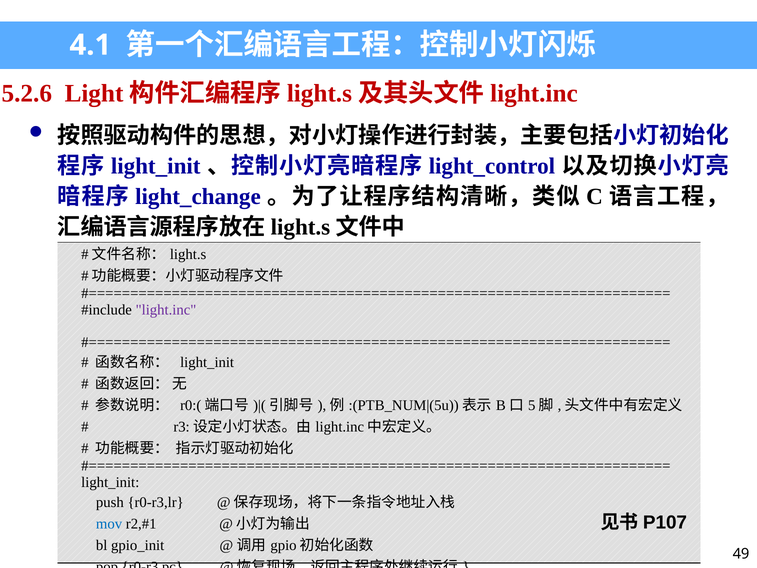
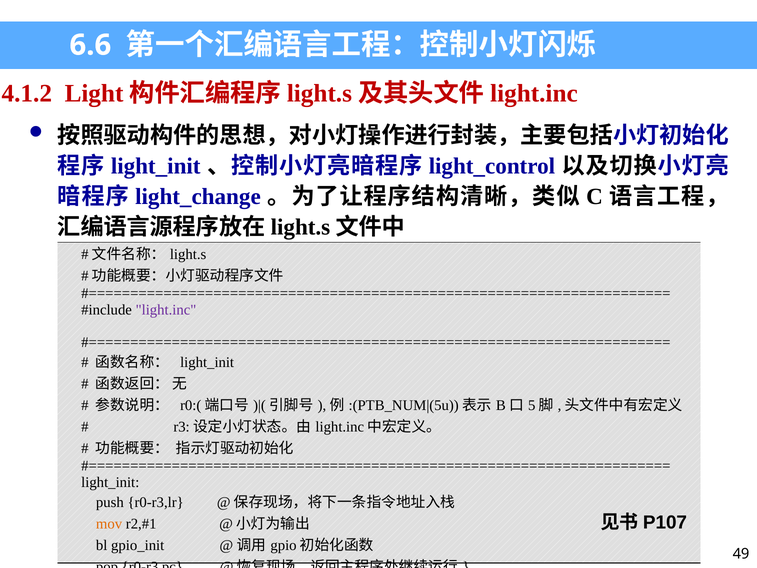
4.1: 4.1 -> 6.6
5.2.6: 5.2.6 -> 4.1.2
mov colour: blue -> orange
